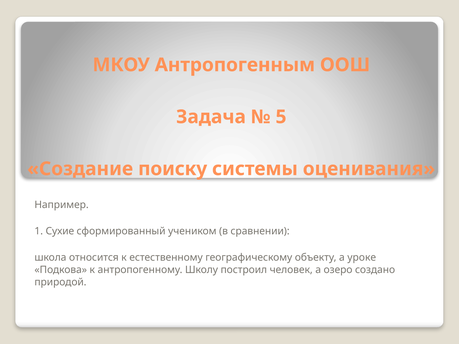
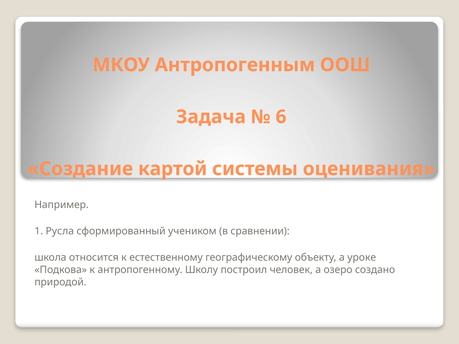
5: 5 -> 6
поиску: поиску -> картой
Сухие: Сухие -> Русла
